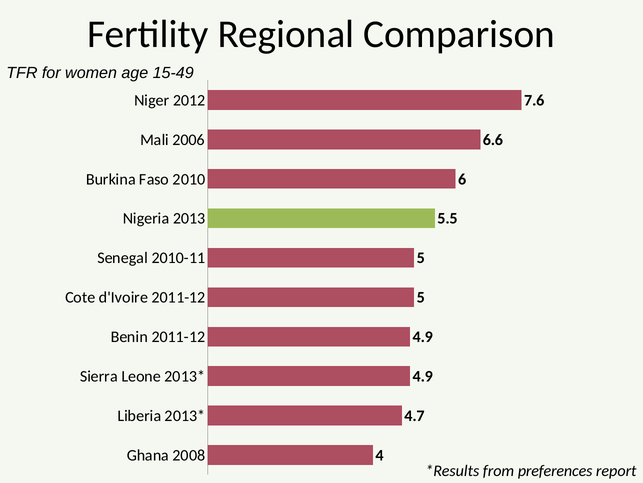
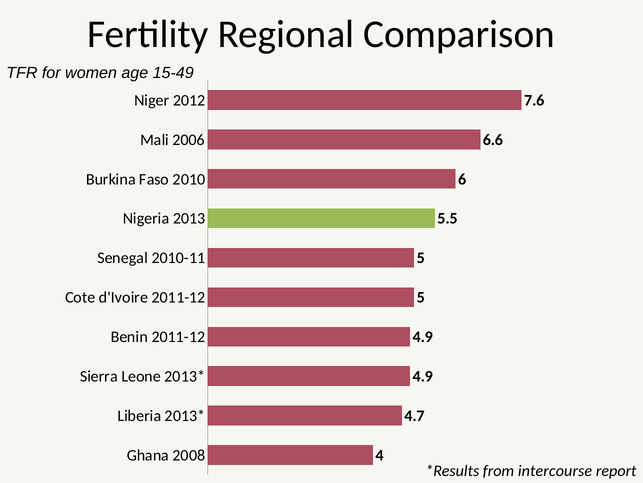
preferences: preferences -> intercourse
